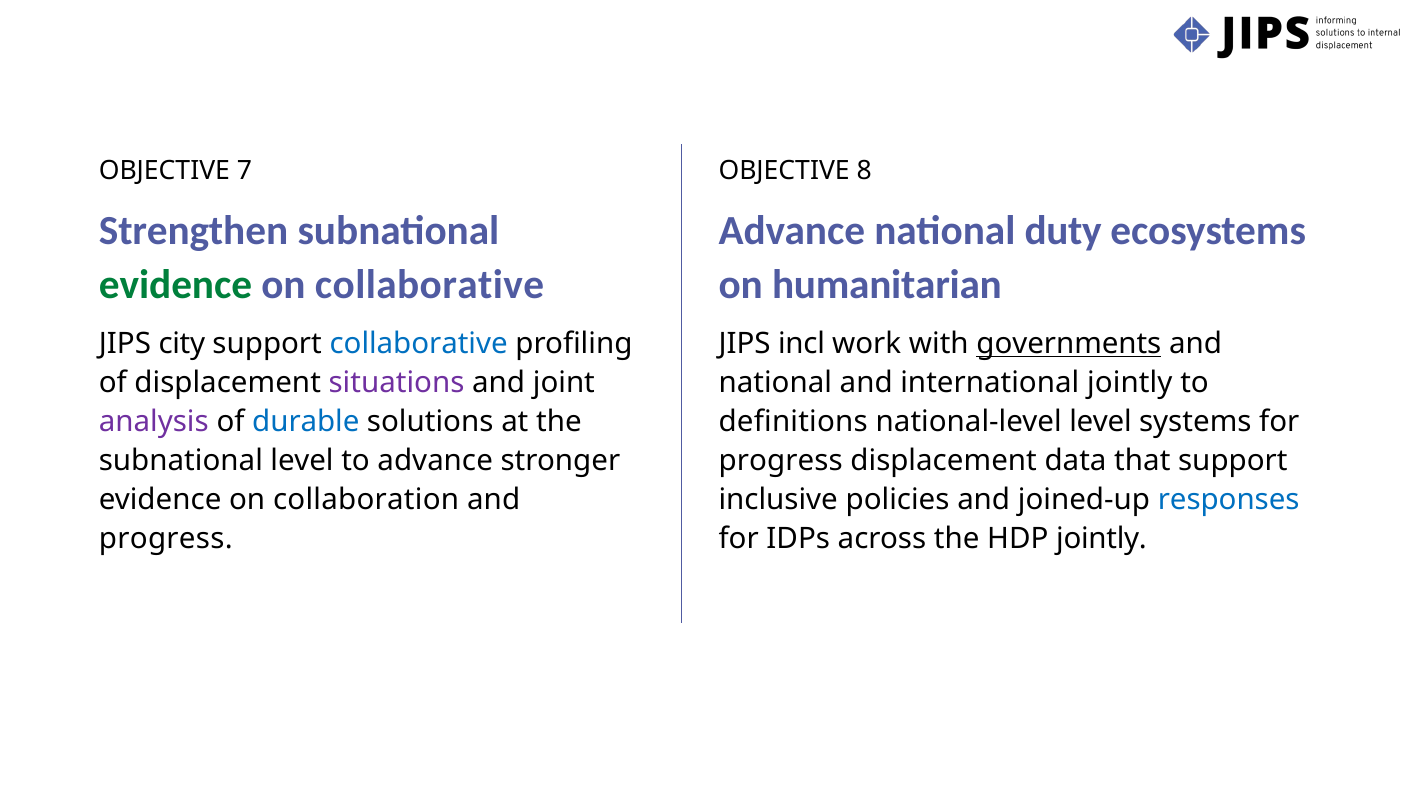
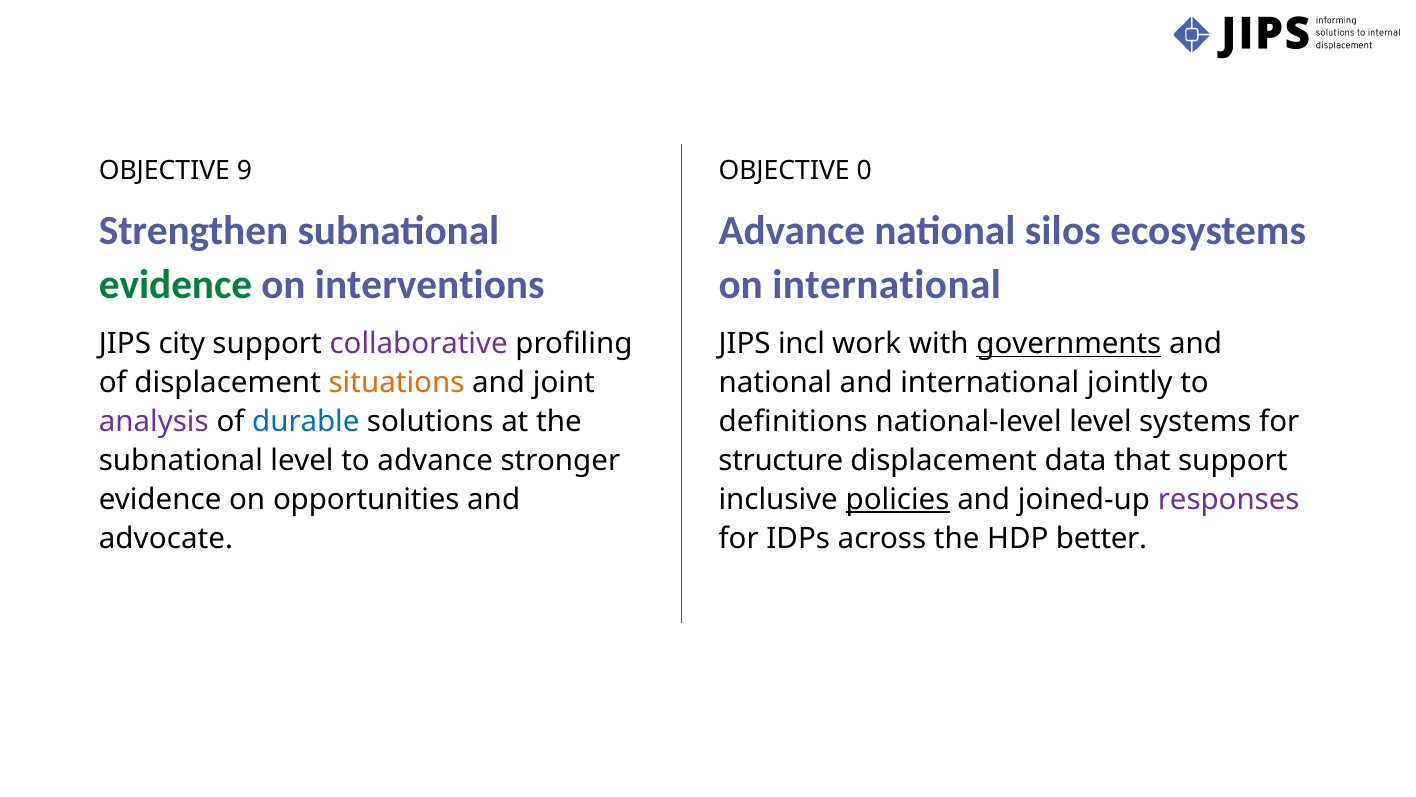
7: 7 -> 9
8: 8 -> 0
duty: duty -> silos
on collaborative: collaborative -> interventions
on humanitarian: humanitarian -> international
collaborative at (419, 344) colour: blue -> purple
situations colour: purple -> orange
progress at (781, 460): progress -> structure
collaboration: collaboration -> opportunities
policies underline: none -> present
responses colour: blue -> purple
progress at (166, 538): progress -> advocate
HDP jointly: jointly -> better
